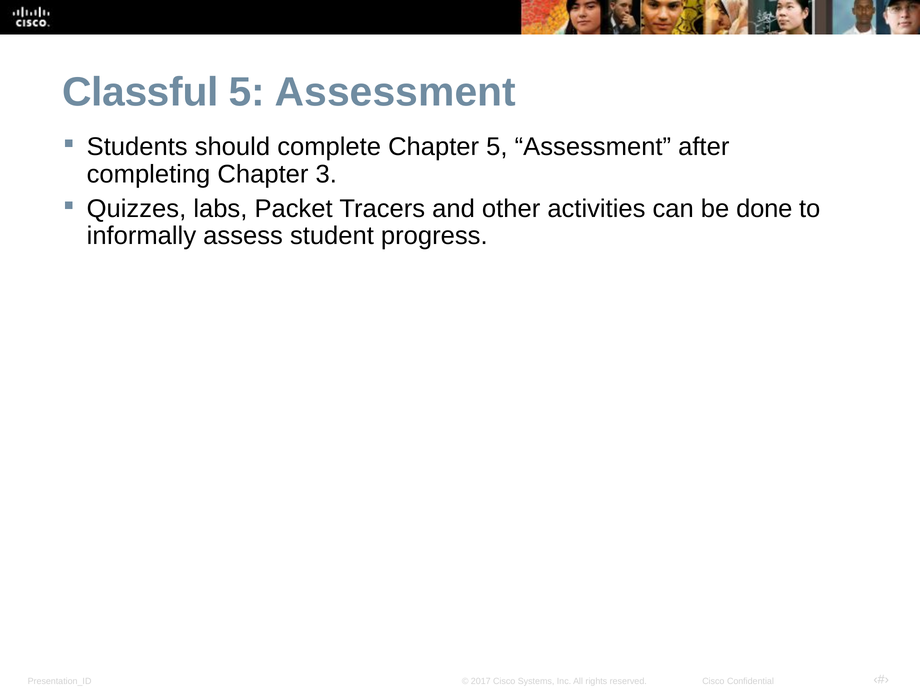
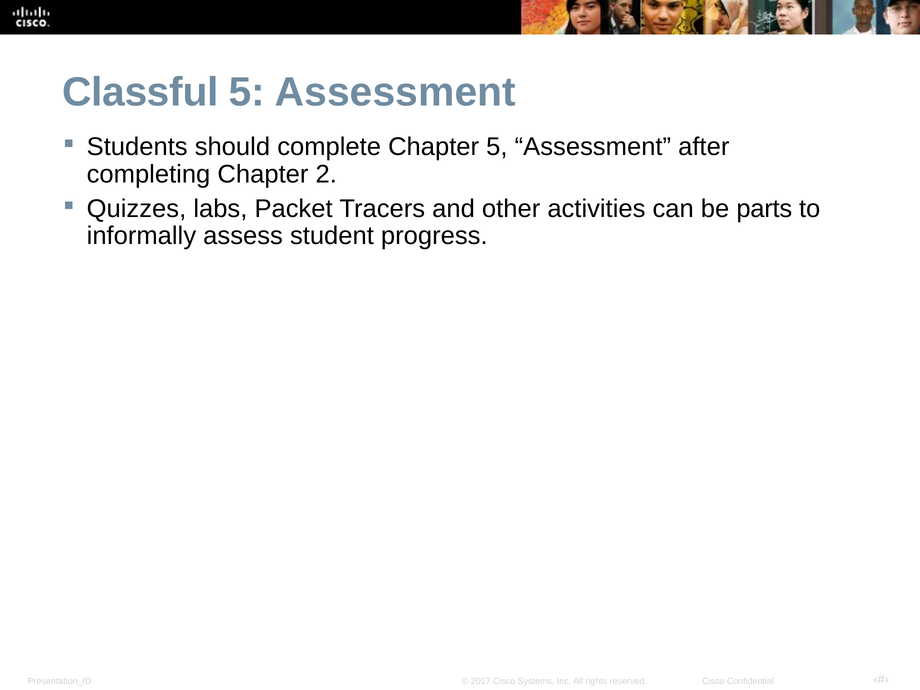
3: 3 -> 2
done: done -> parts
